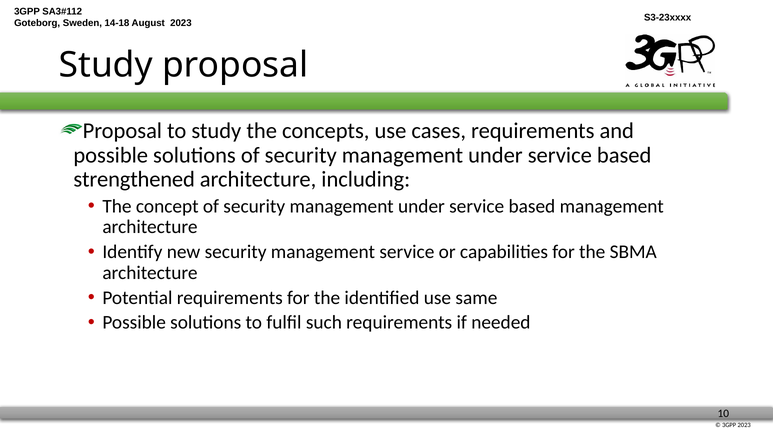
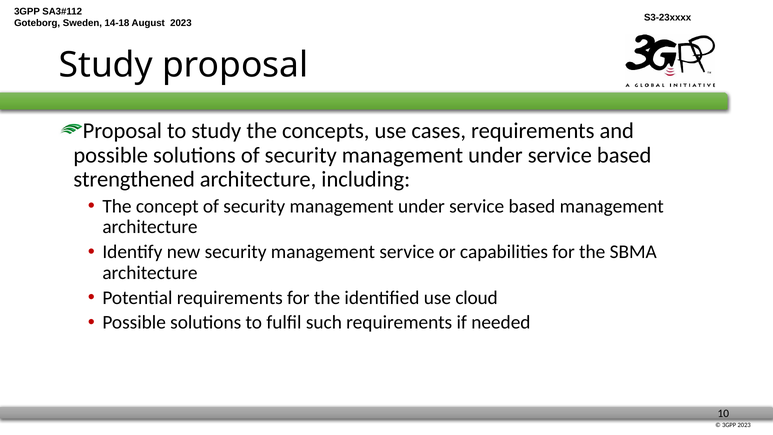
same: same -> cloud
